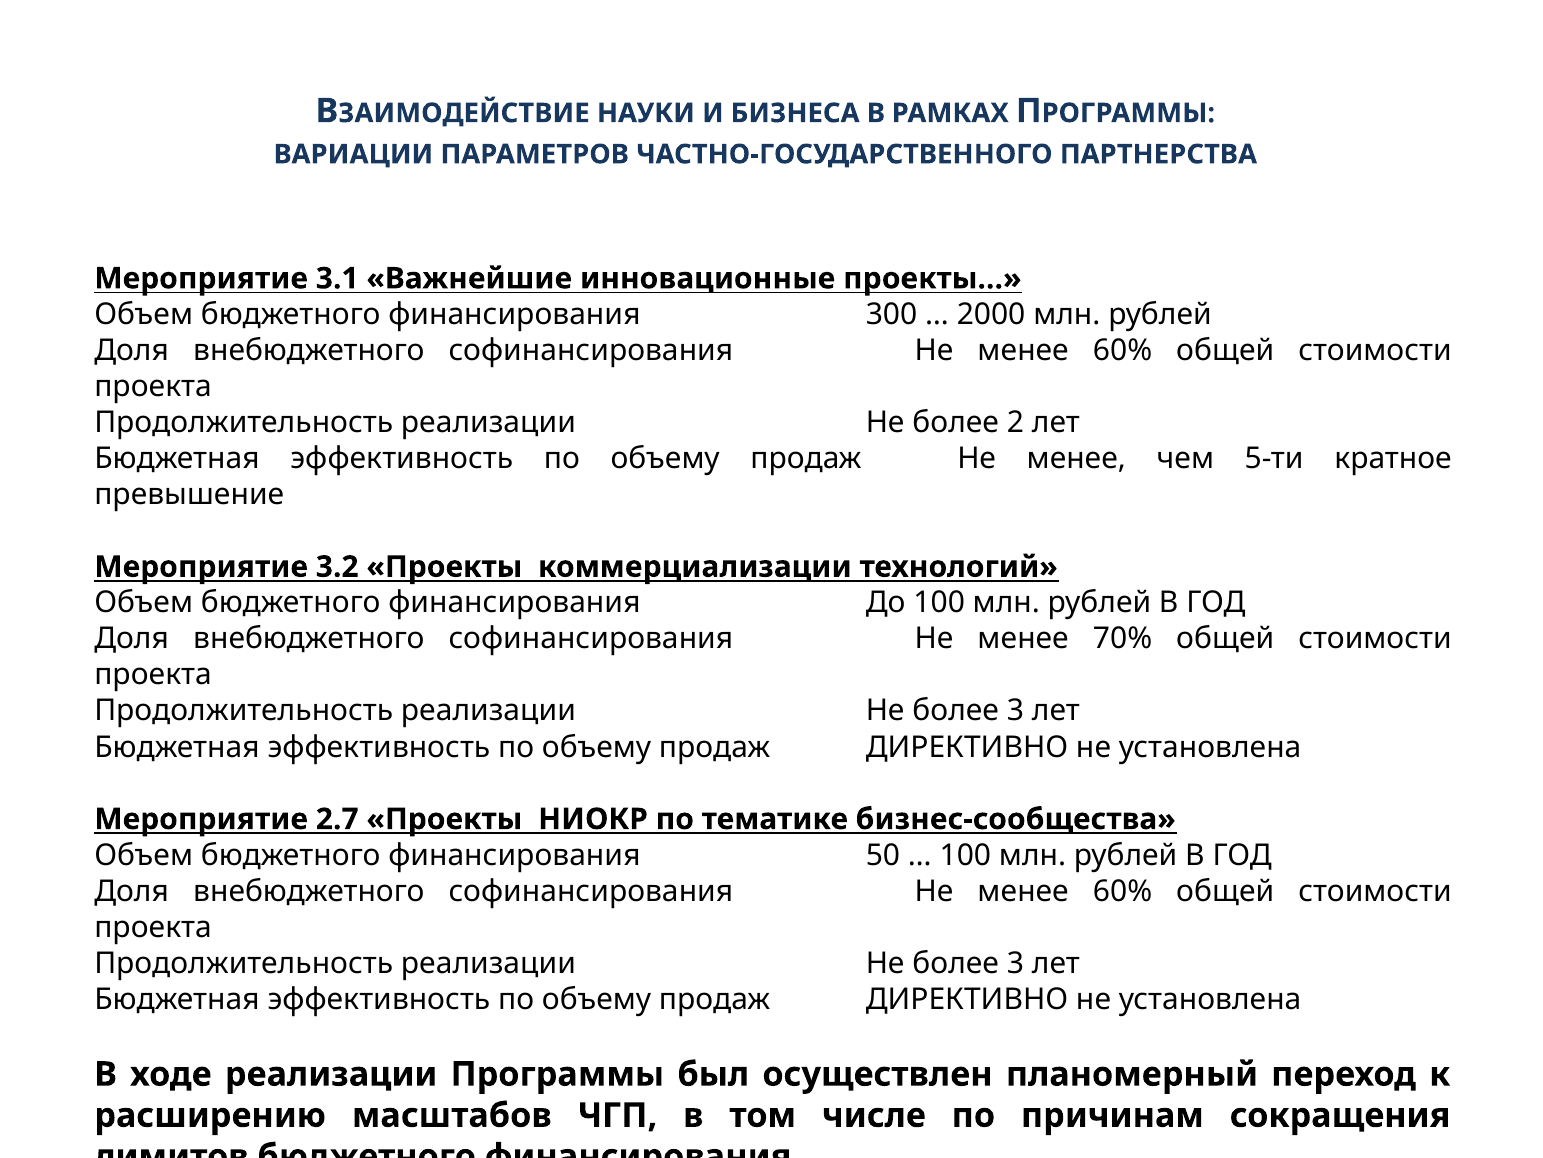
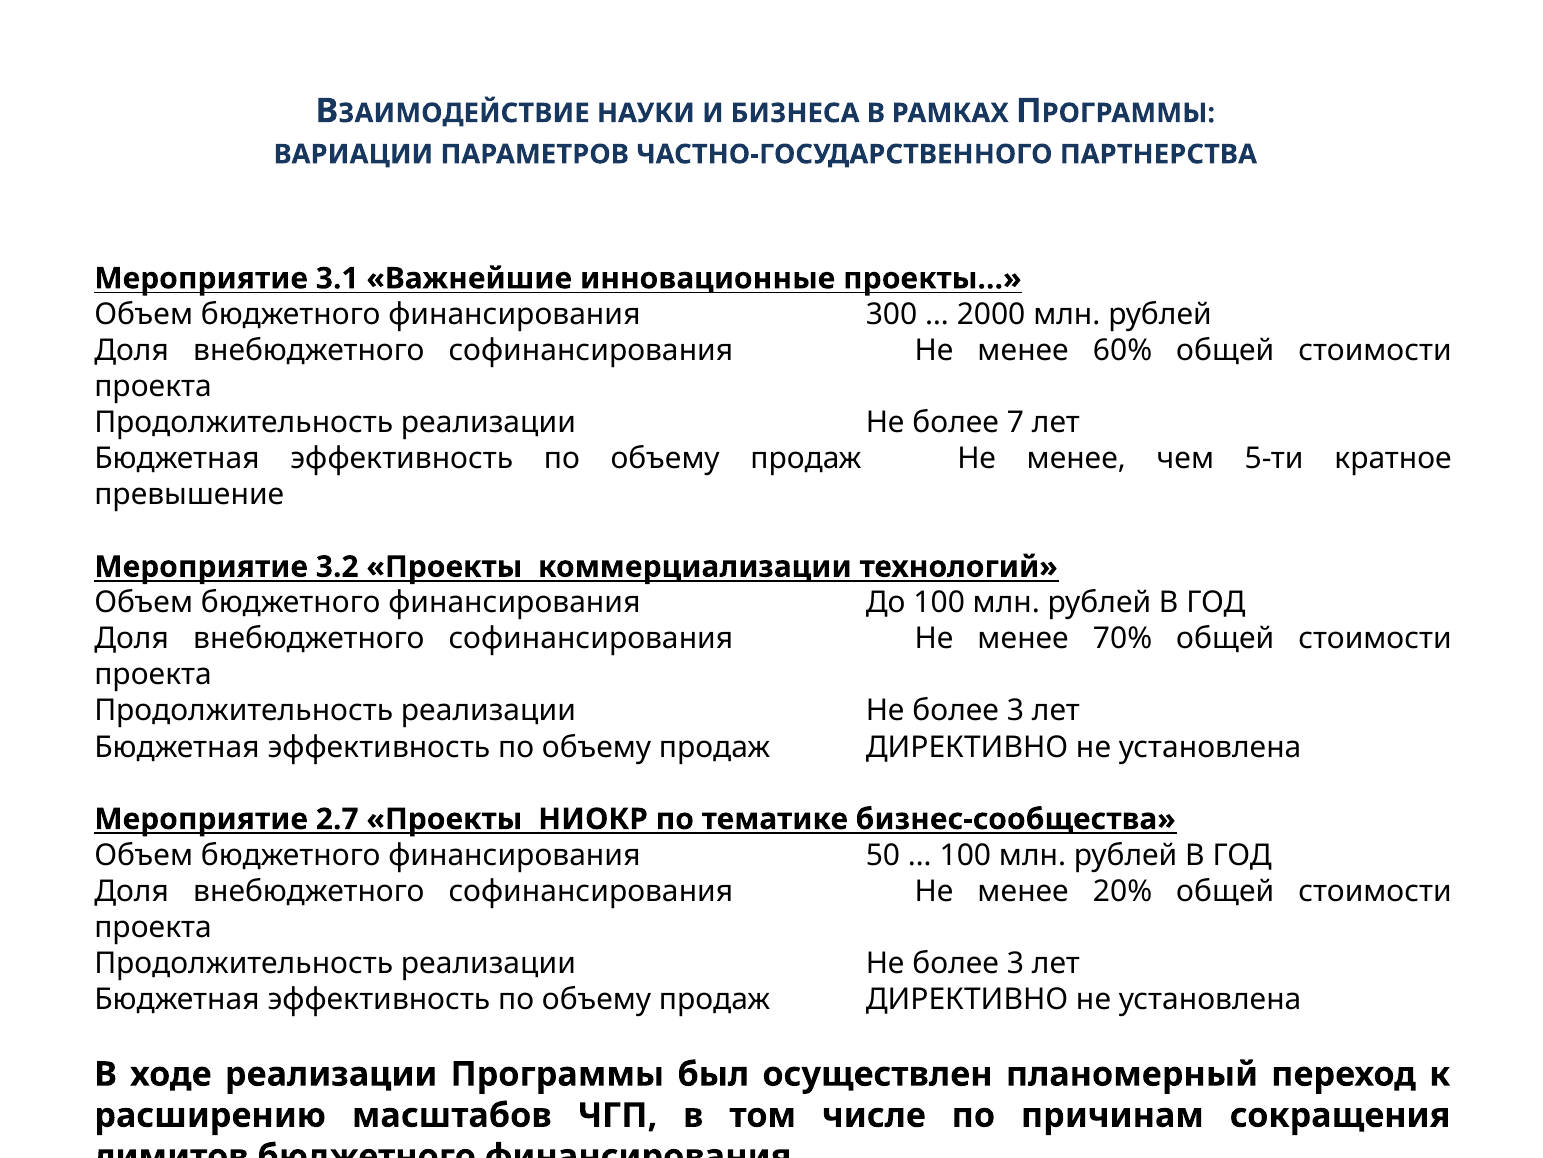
2: 2 -> 7
60% at (1123, 891): 60% -> 20%
